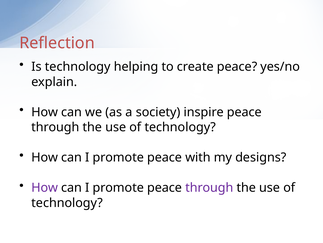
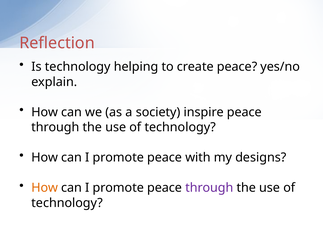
How at (45, 187) colour: purple -> orange
